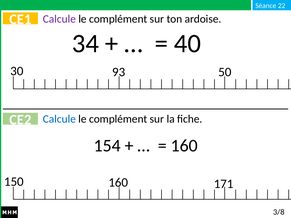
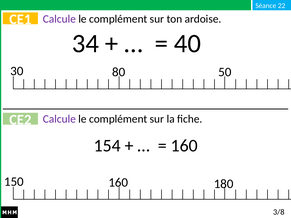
93: 93 -> 80
Calcule at (59, 119) colour: blue -> purple
171: 171 -> 180
